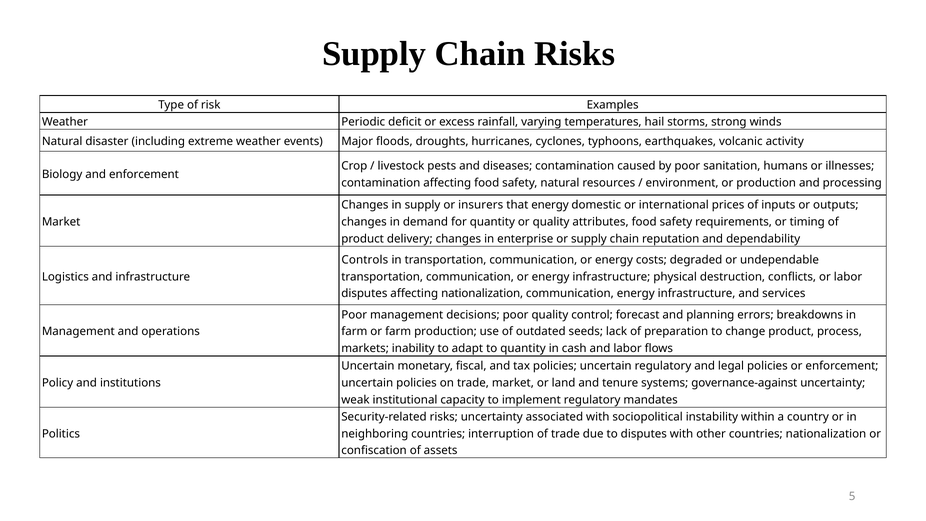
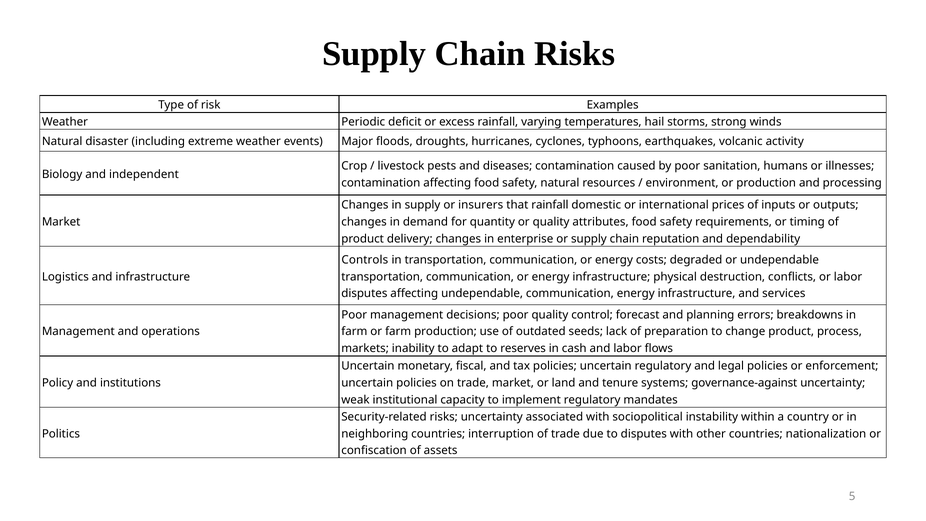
and enforcement: enforcement -> independent
that energy: energy -> rainfall
affecting nationalization: nationalization -> undependable
to quantity: quantity -> reserves
